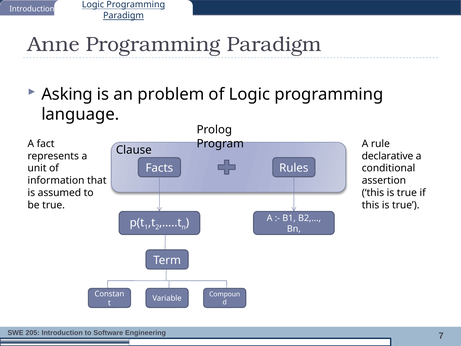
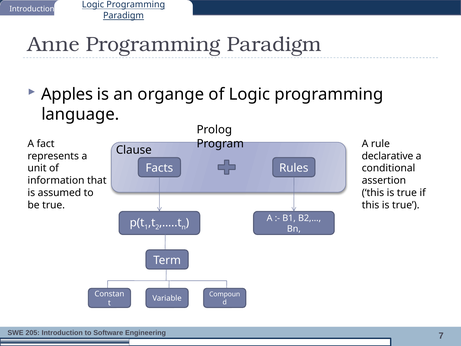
Asking: Asking -> Apples
problem: problem -> organge
